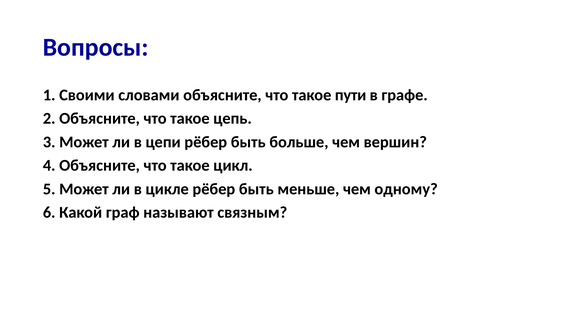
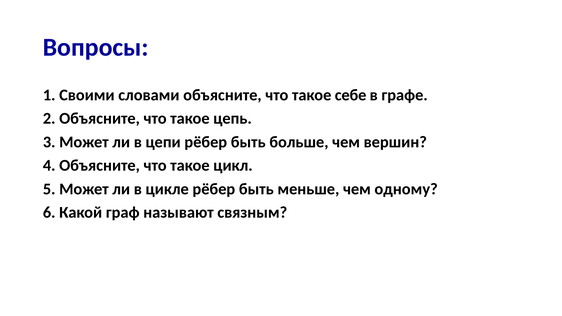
пути: пути -> себе
